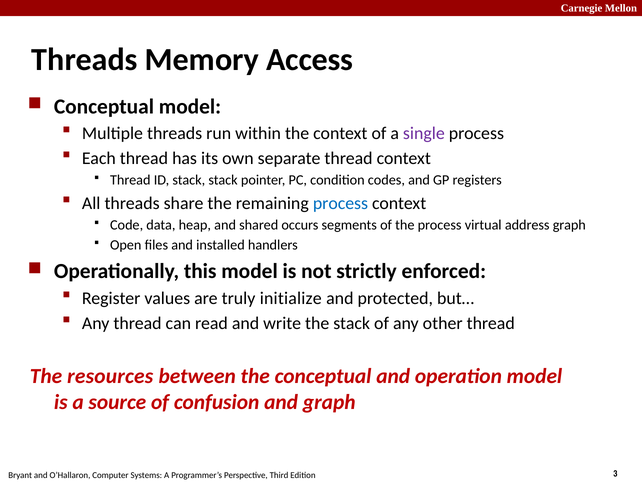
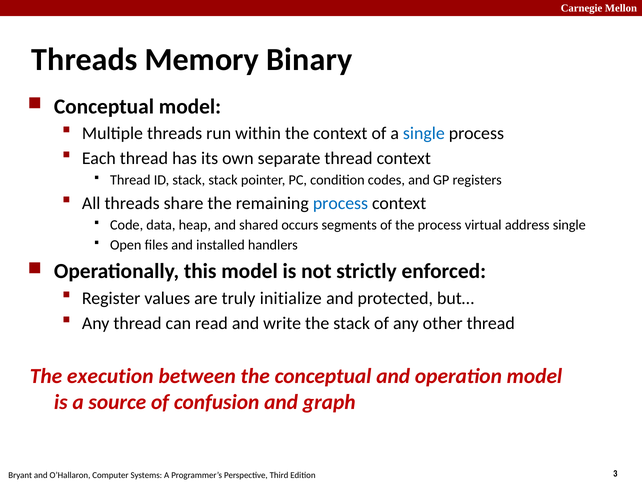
Access: Access -> Binary
single at (424, 133) colour: purple -> blue
address graph: graph -> single
resources: resources -> execution
